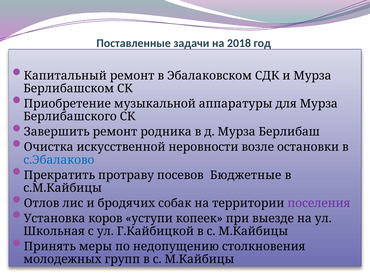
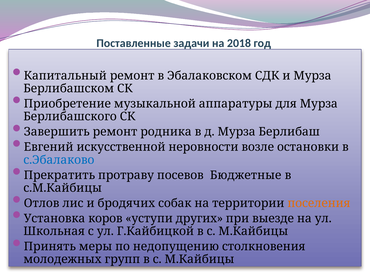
Очистка: Очистка -> Евгений
поселения colour: purple -> orange
копеек: копеек -> других
